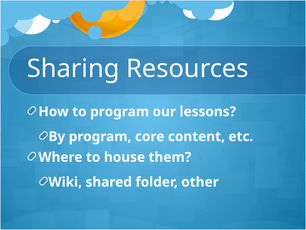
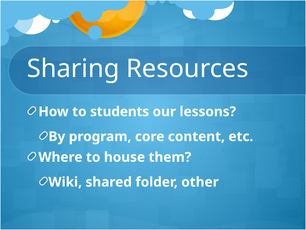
to program: program -> students
